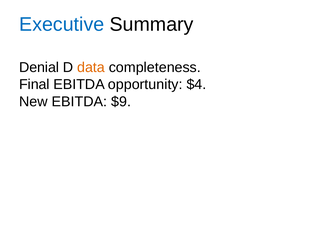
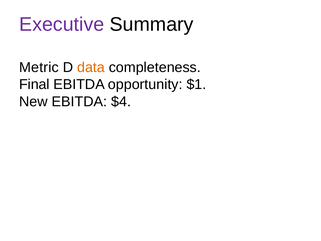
Executive colour: blue -> purple
Denial: Denial -> Metric
$4: $4 -> $1
$9: $9 -> $4
